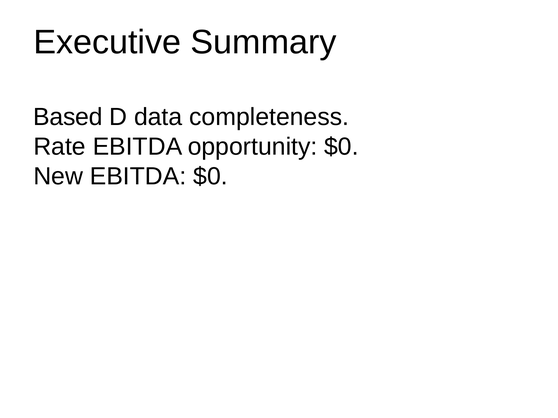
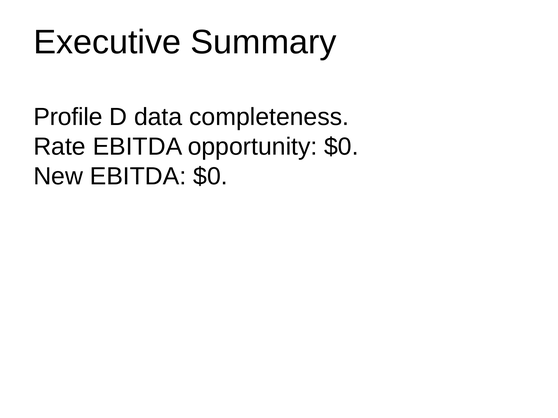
Based: Based -> Profile
